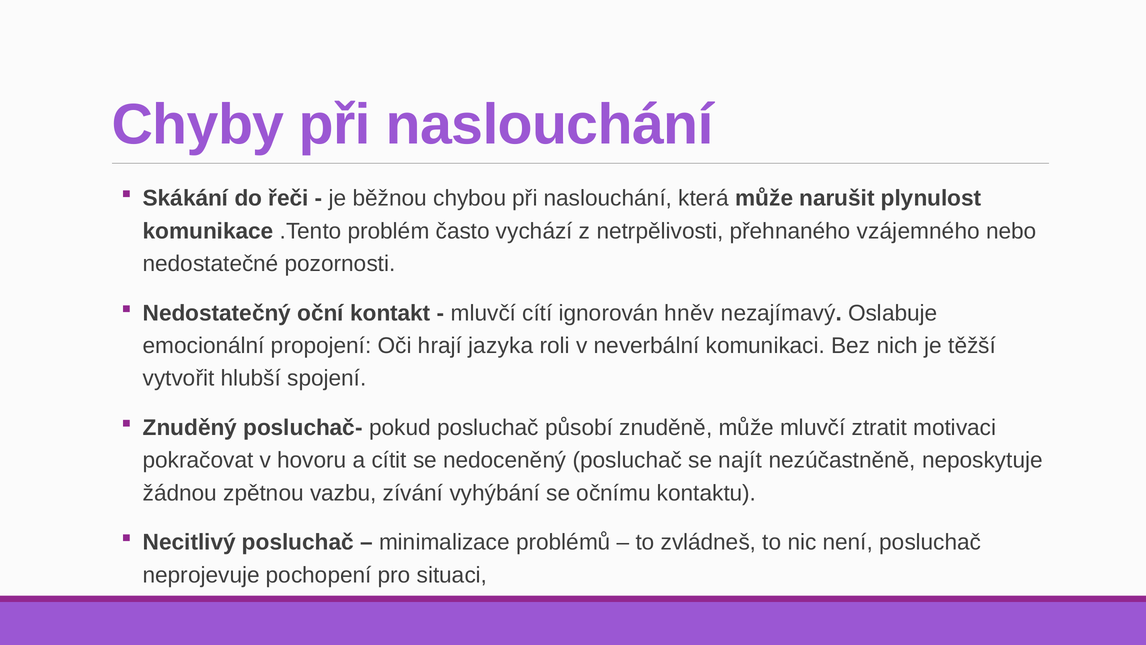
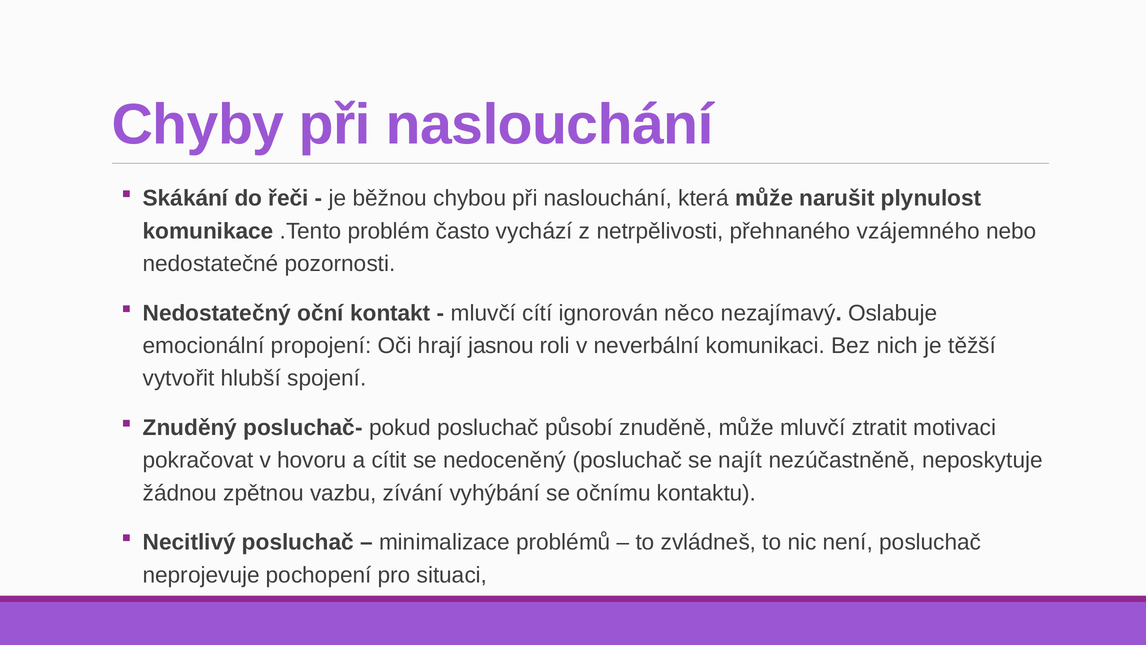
hněv: hněv -> něco
jazyka: jazyka -> jasnou
